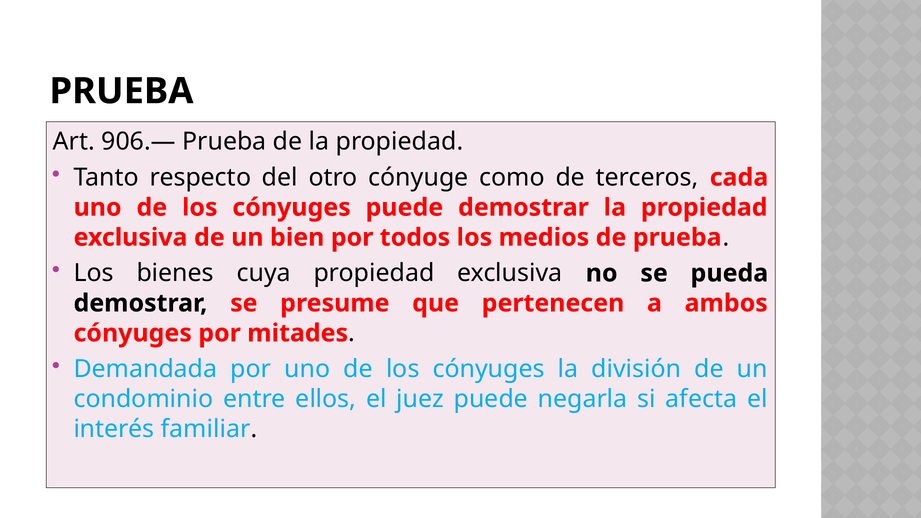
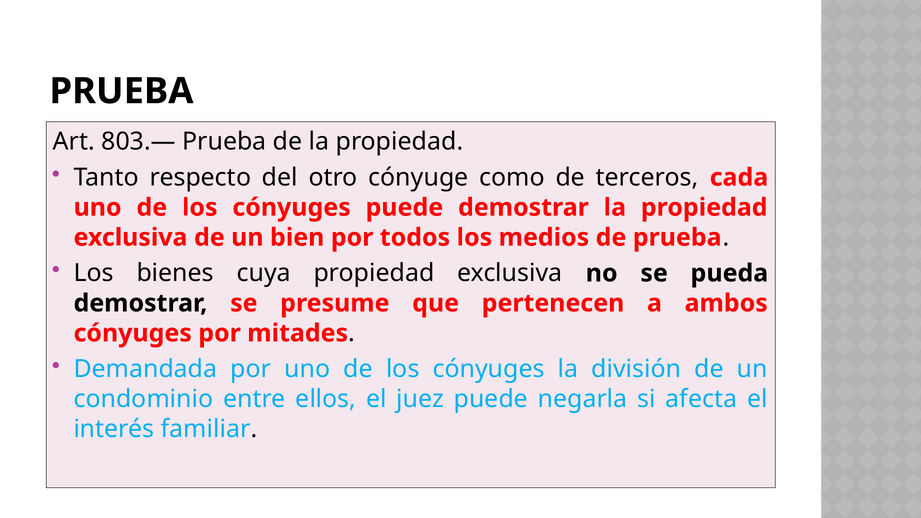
906.—: 906.— -> 803.—
